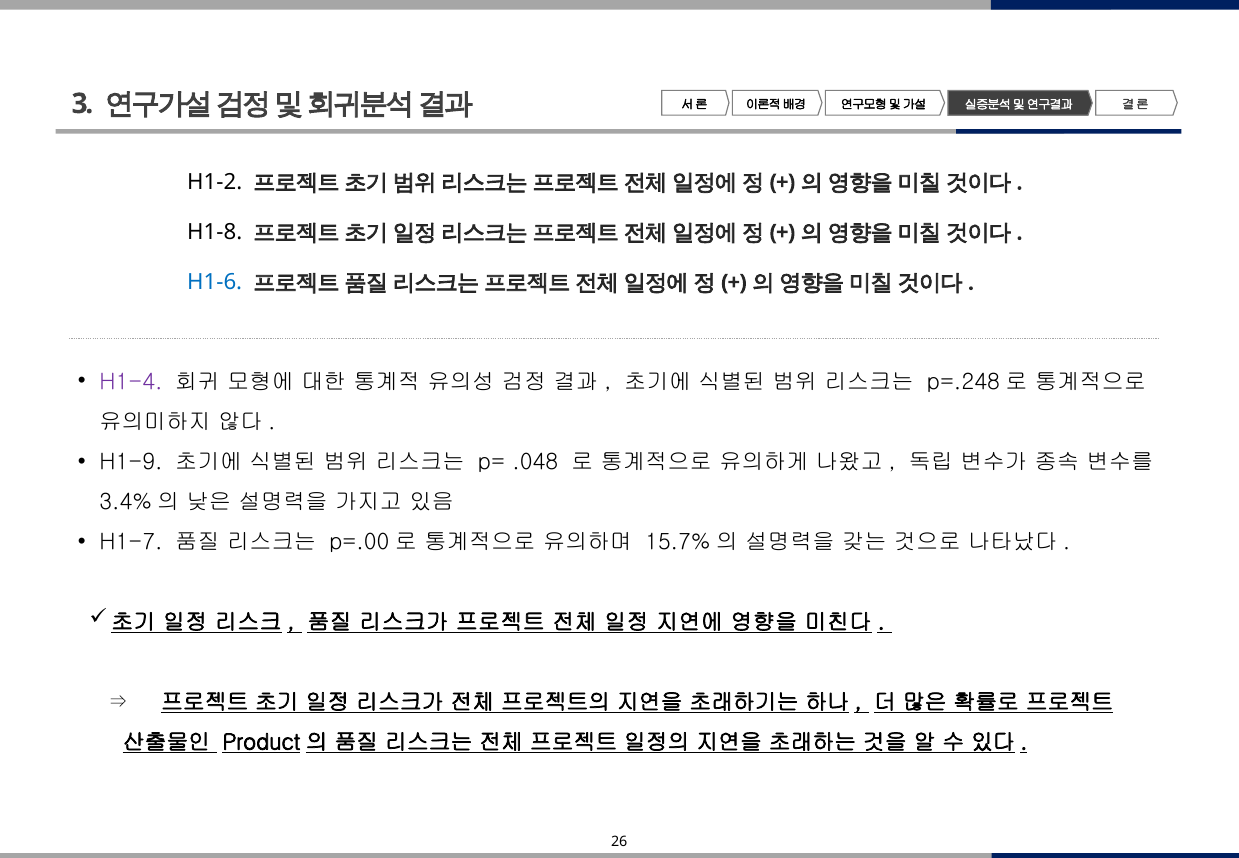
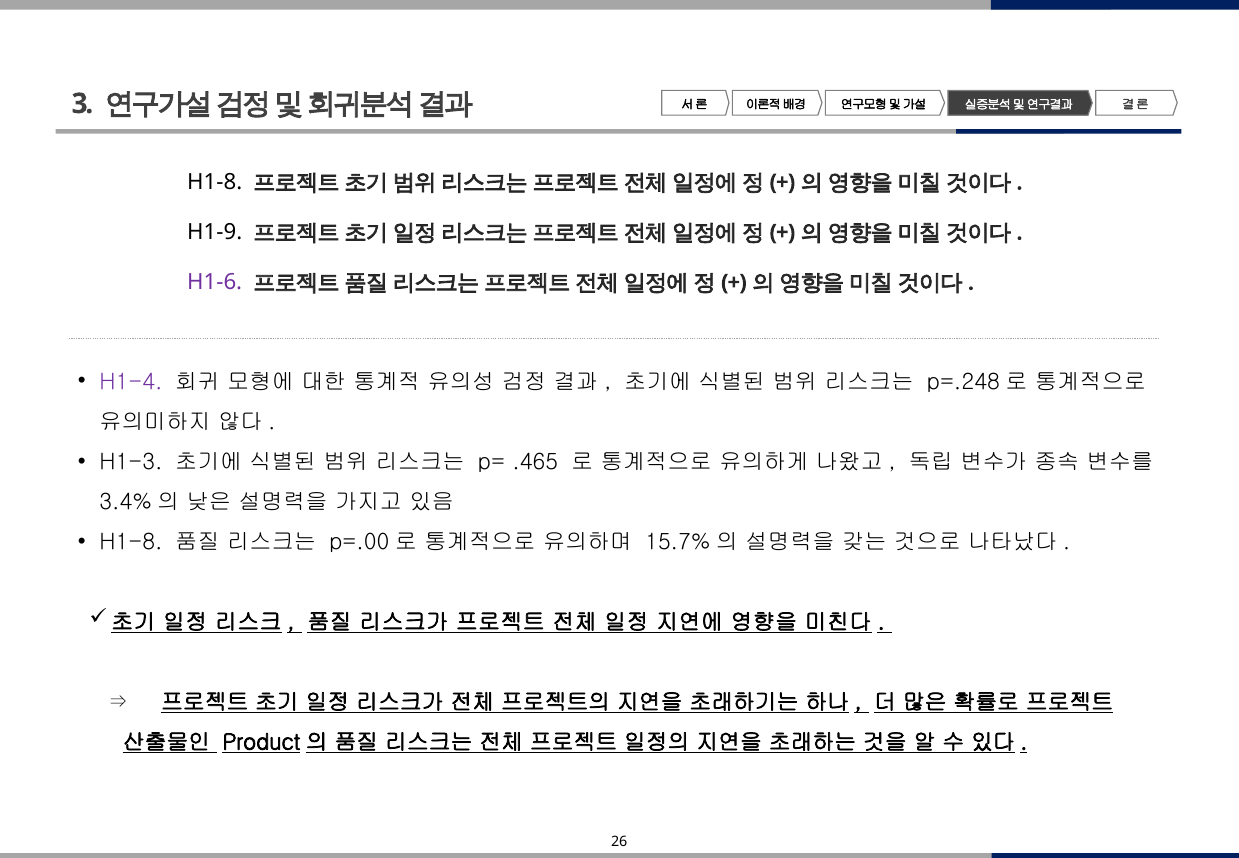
H1-2 at (215, 182): H1-2 -> H1-8
H1-8: H1-8 -> H1-9
H1-6 colour: blue -> purple
H1-9: H1-9 -> H1-3
.048: .048 -> .465
H1-7 at (131, 542): H1-7 -> H1-8
